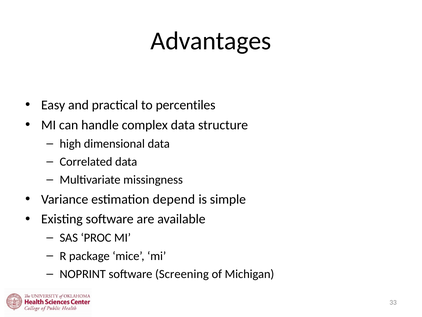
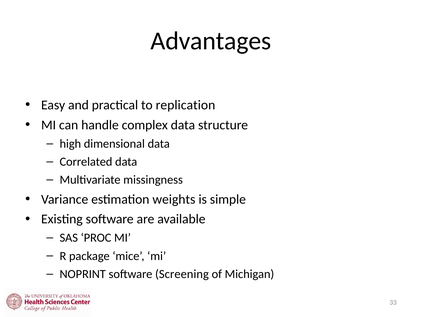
percentiles: percentiles -> replication
depend: depend -> weights
